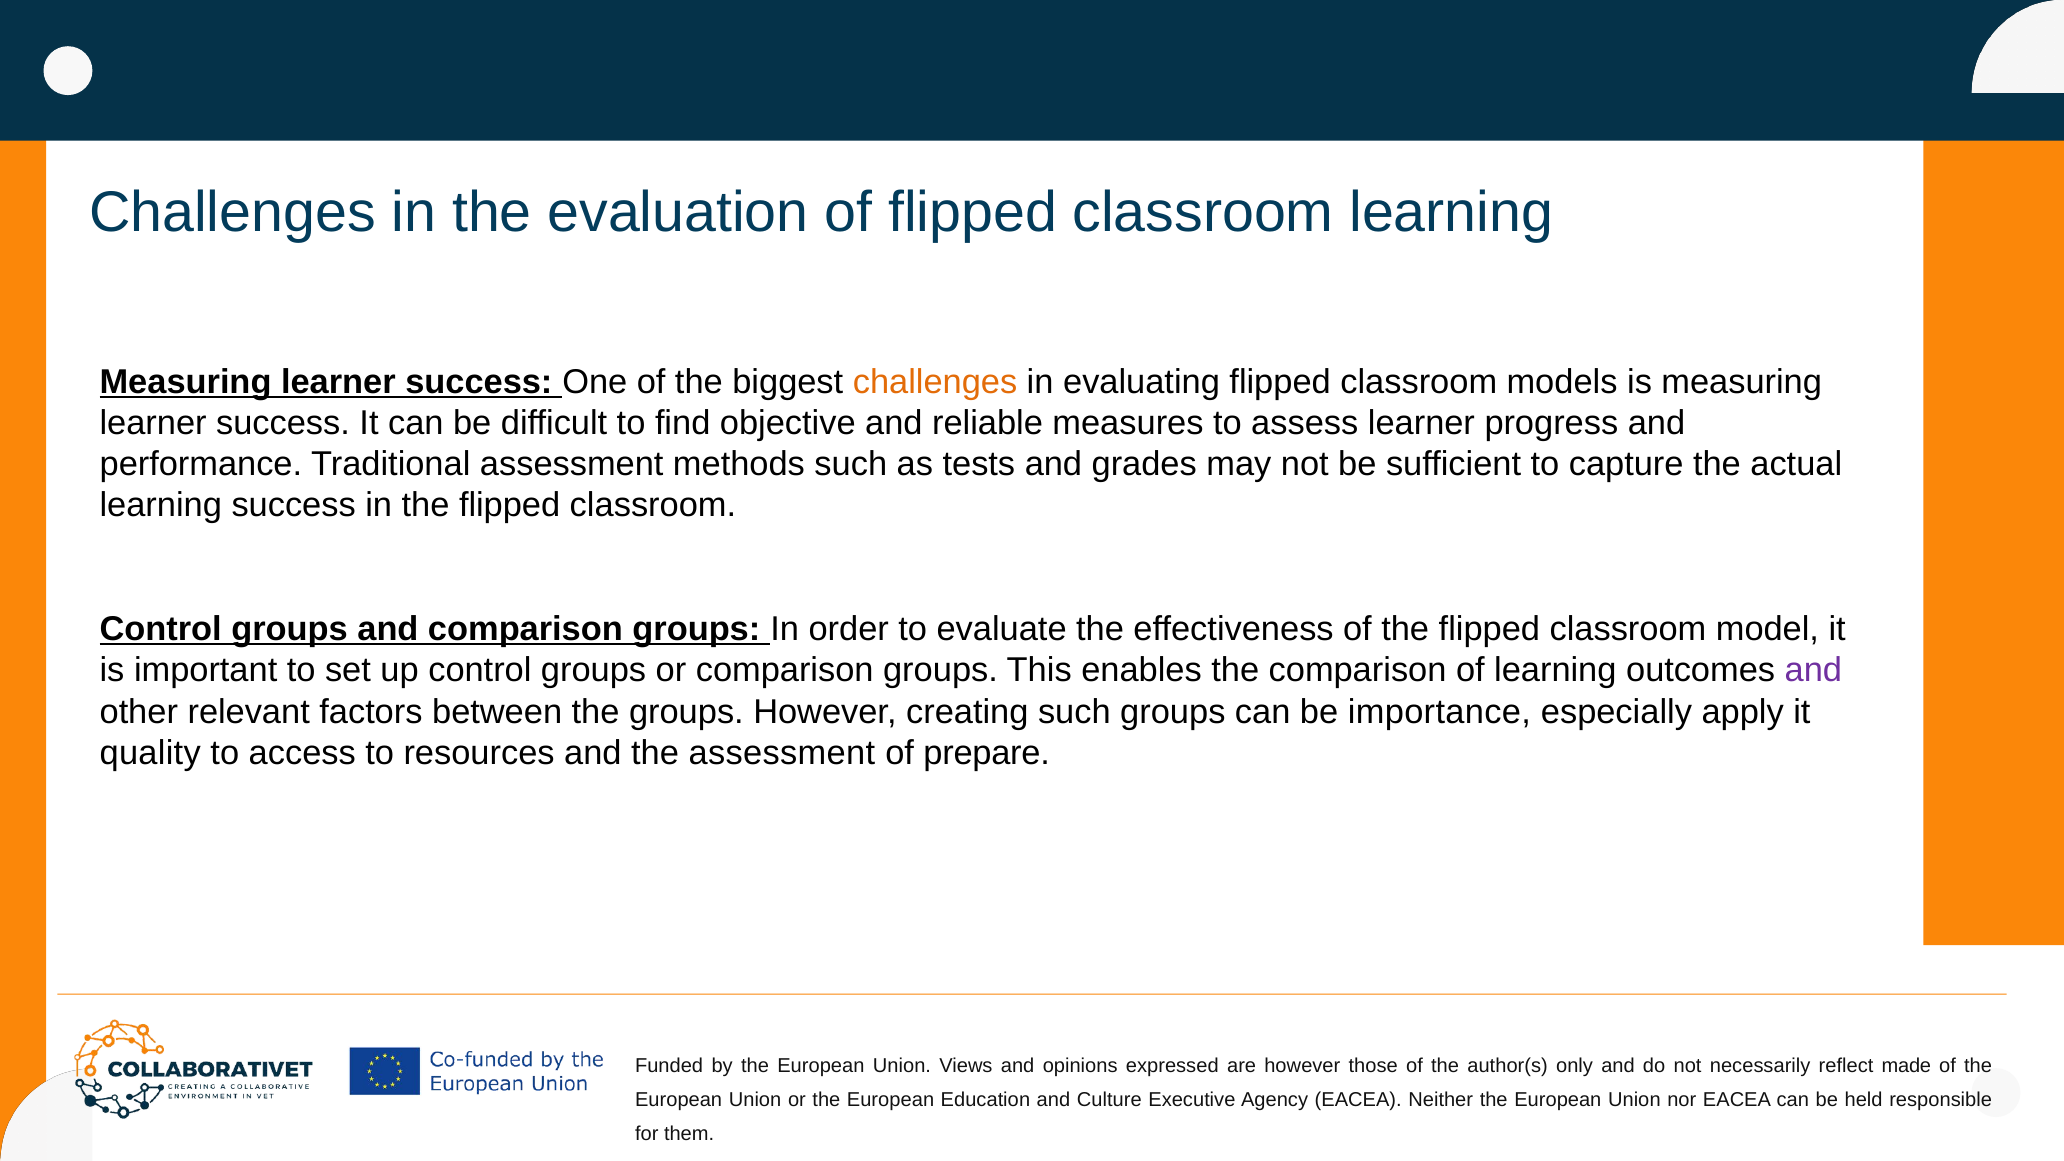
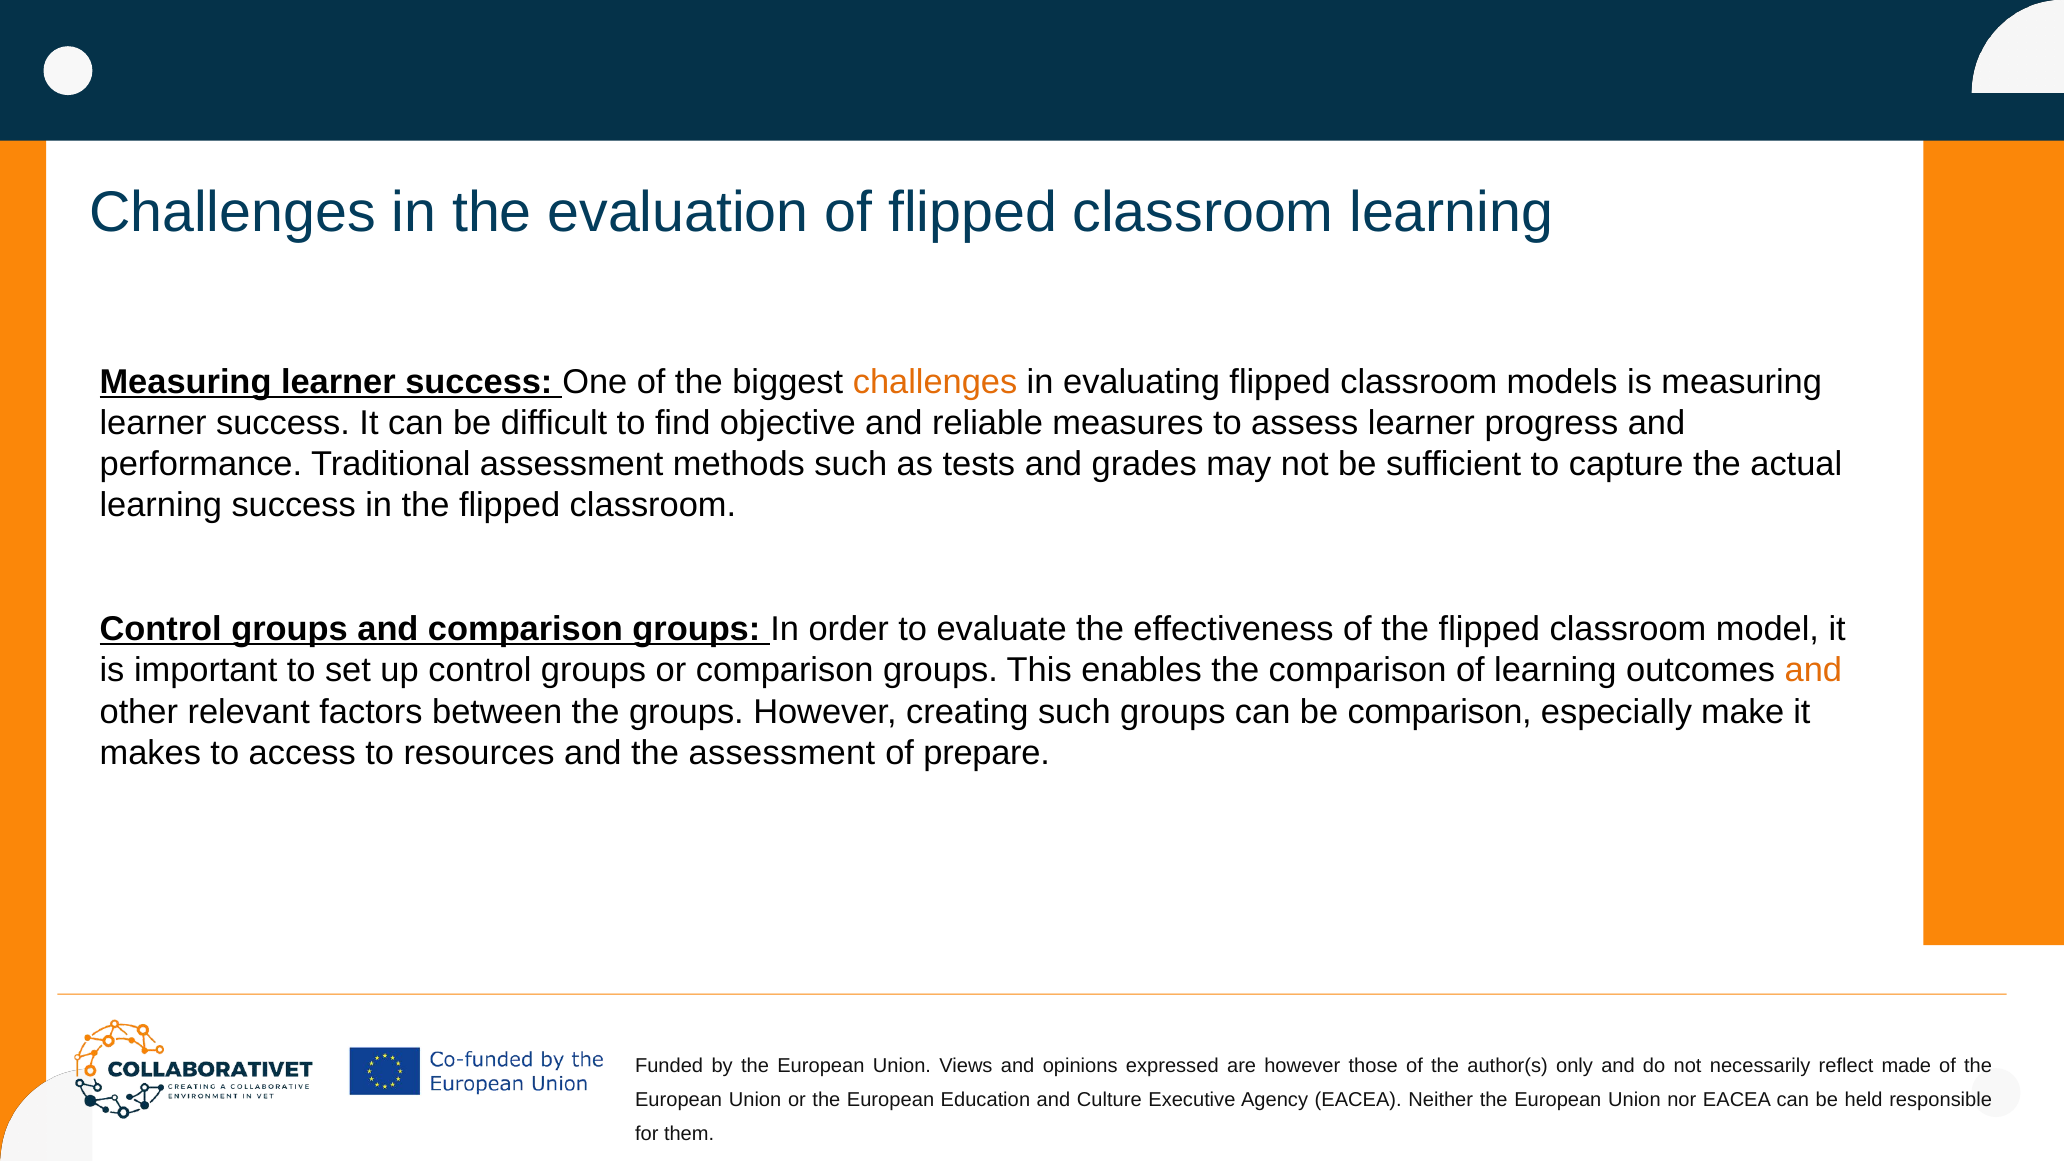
and at (1813, 671) colour: purple -> orange
be importance: importance -> comparison
apply: apply -> make
quality: quality -> makes
